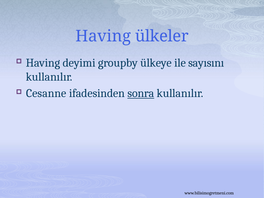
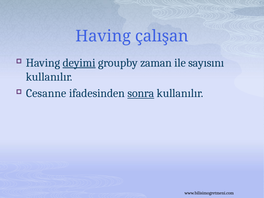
ülkeler: ülkeler -> çalışan
deyimi underline: none -> present
ülkeye: ülkeye -> zaman
